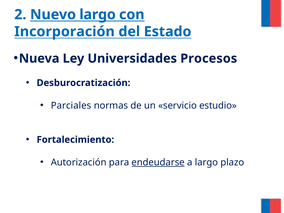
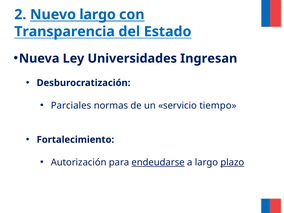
Incorporación: Incorporación -> Transparencia
Procesos: Procesos -> Ingresan
estudio: estudio -> tiempo
plazo underline: none -> present
